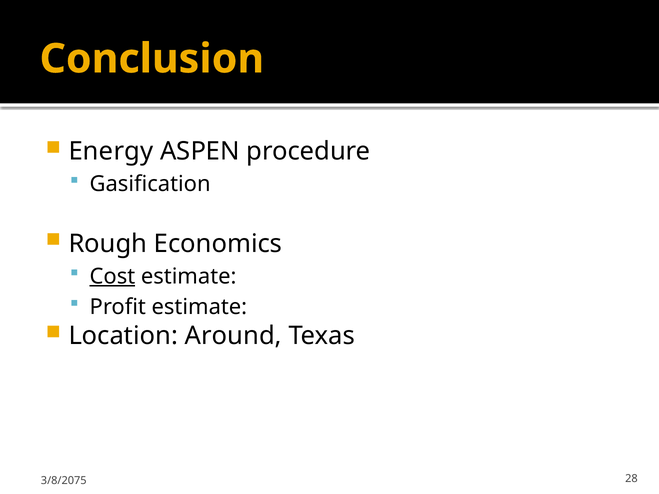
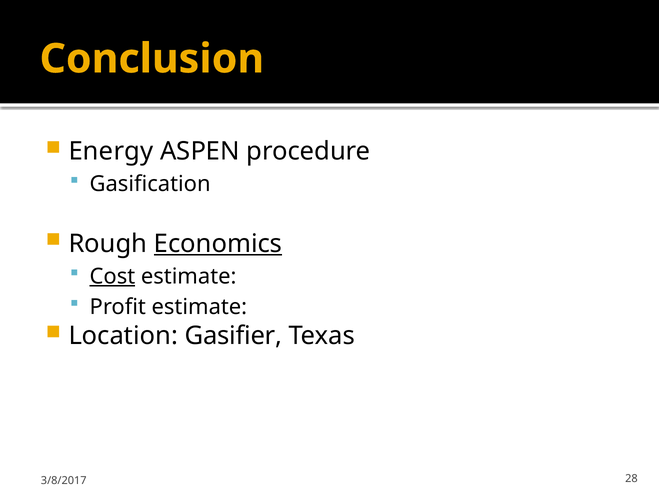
Economics underline: none -> present
Around: Around -> Gasifier
3/8/2075: 3/8/2075 -> 3/8/2017
